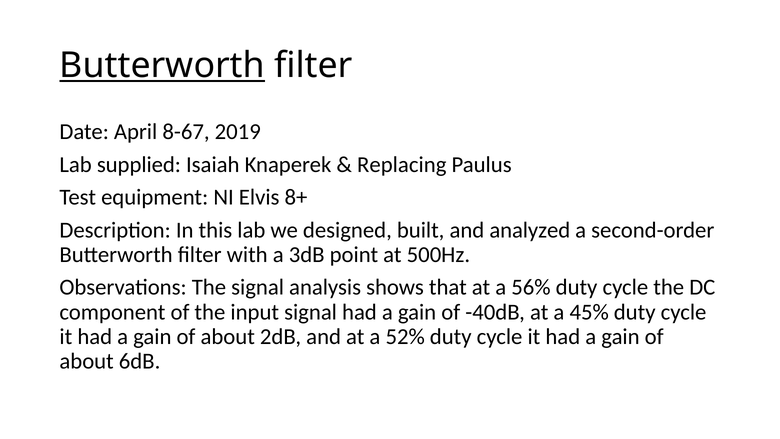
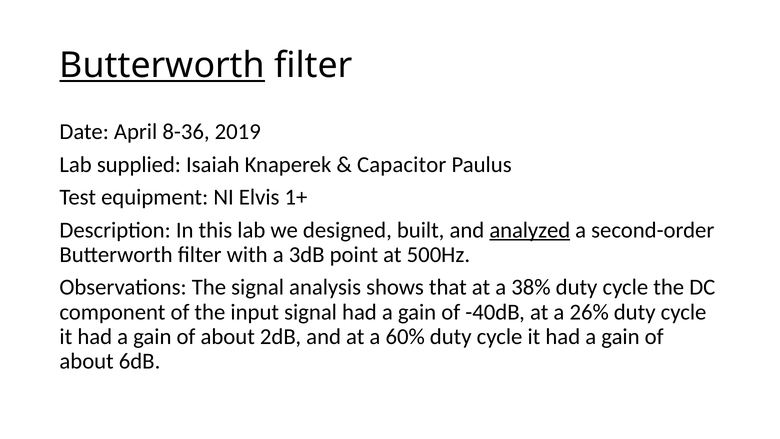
8-67: 8-67 -> 8-36
Replacing: Replacing -> Capacitor
8+: 8+ -> 1+
analyzed underline: none -> present
56%: 56% -> 38%
45%: 45% -> 26%
52%: 52% -> 60%
